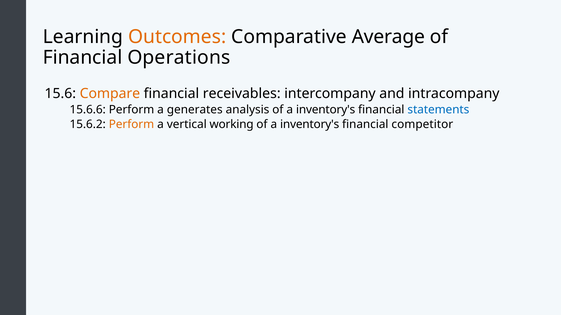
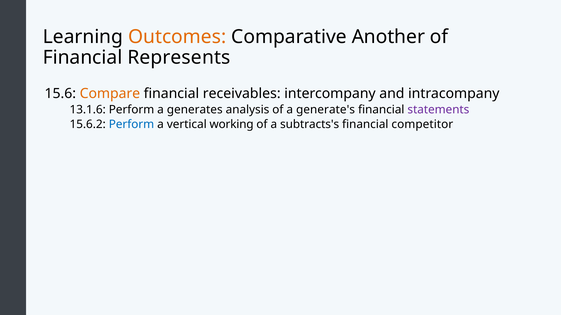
Average: Average -> Another
Operations: Operations -> Represents
15.6.6: 15.6.6 -> 13.1.6
analysis of a inventory's: inventory's -> generate's
statements colour: blue -> purple
Perform at (131, 124) colour: orange -> blue
inventory's at (310, 124): inventory's -> subtracts's
